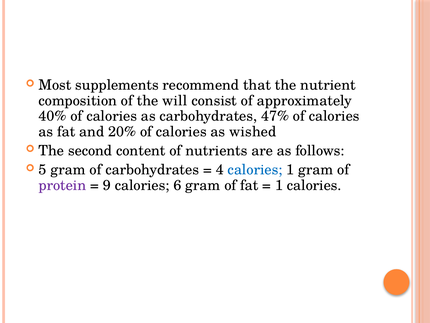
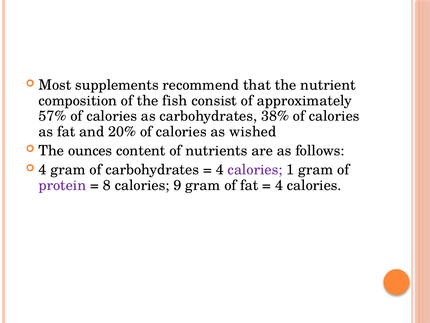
will: will -> fish
40%: 40% -> 57%
47%: 47% -> 38%
second: second -> ounces
5 at (43, 170): 5 -> 4
calories at (255, 170) colour: blue -> purple
9: 9 -> 8
6: 6 -> 9
1 at (279, 185): 1 -> 4
